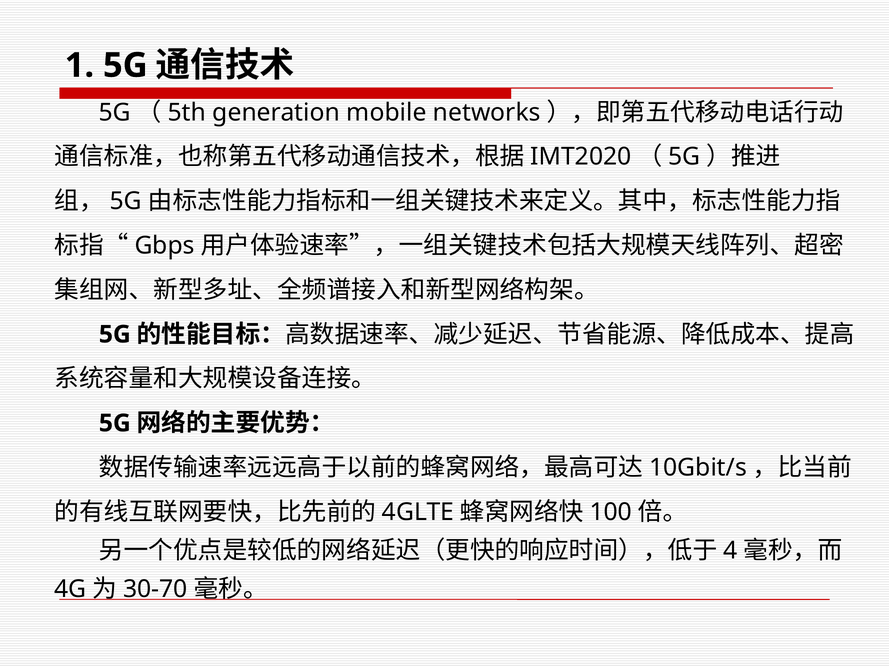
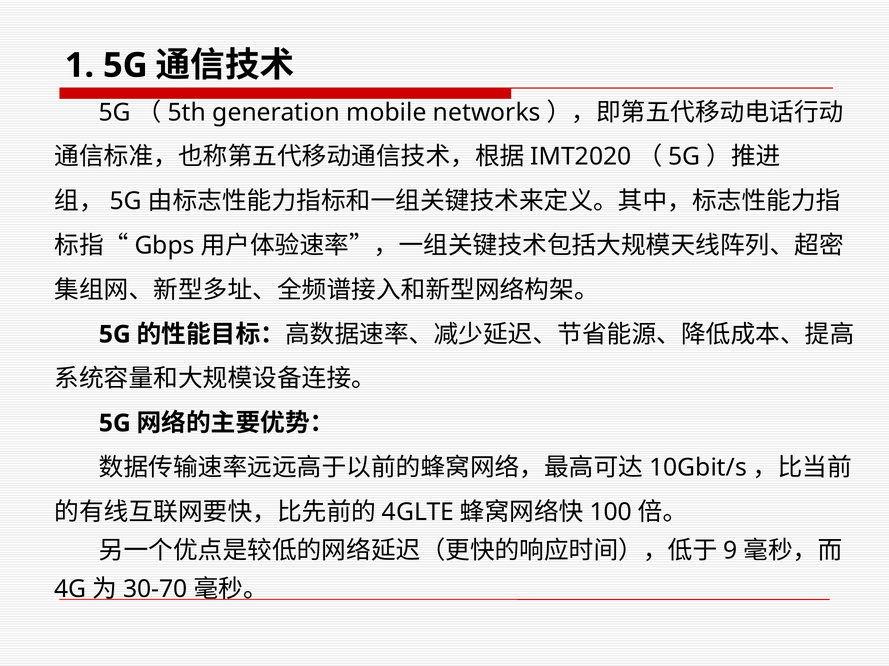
4: 4 -> 9
